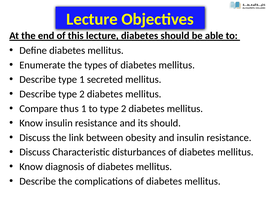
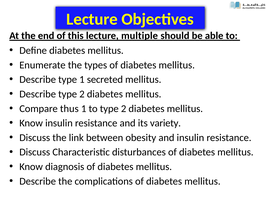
lecture diabetes: diabetes -> multiple
its should: should -> variety
